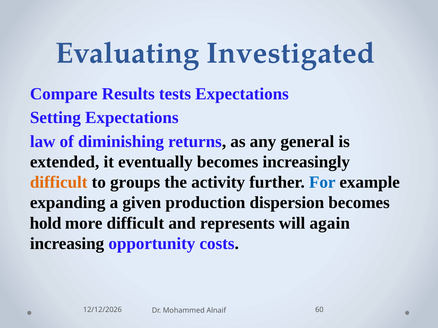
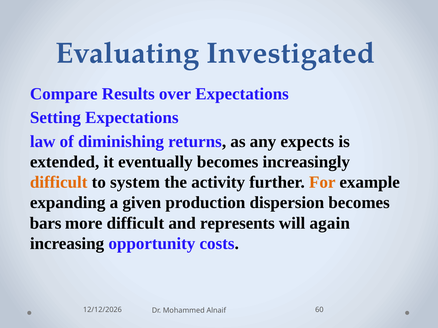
tests: tests -> over
general: general -> expects
groups: groups -> system
For colour: blue -> orange
hold: hold -> bars
